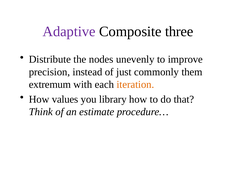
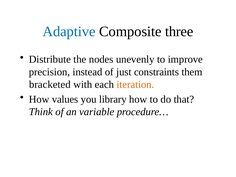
Adaptive colour: purple -> blue
commonly: commonly -> constraints
extremum: extremum -> bracketed
estimate: estimate -> variable
